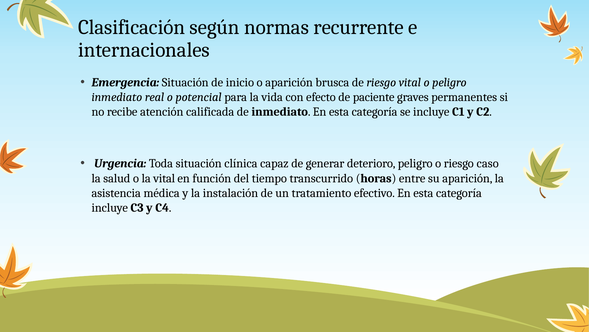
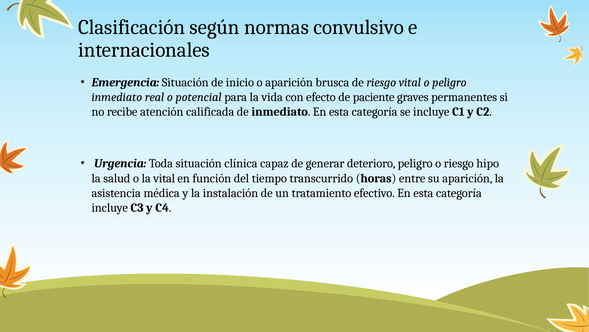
recurrente: recurrente -> convulsivo
caso: caso -> hipo
